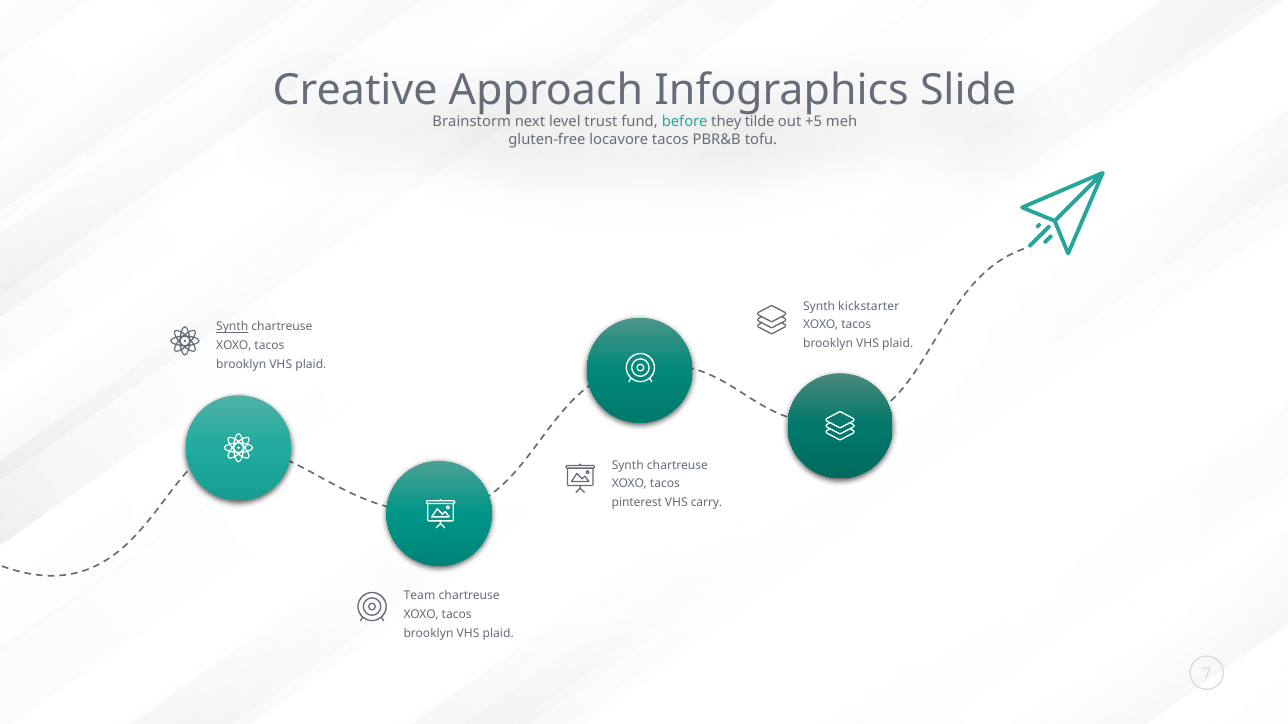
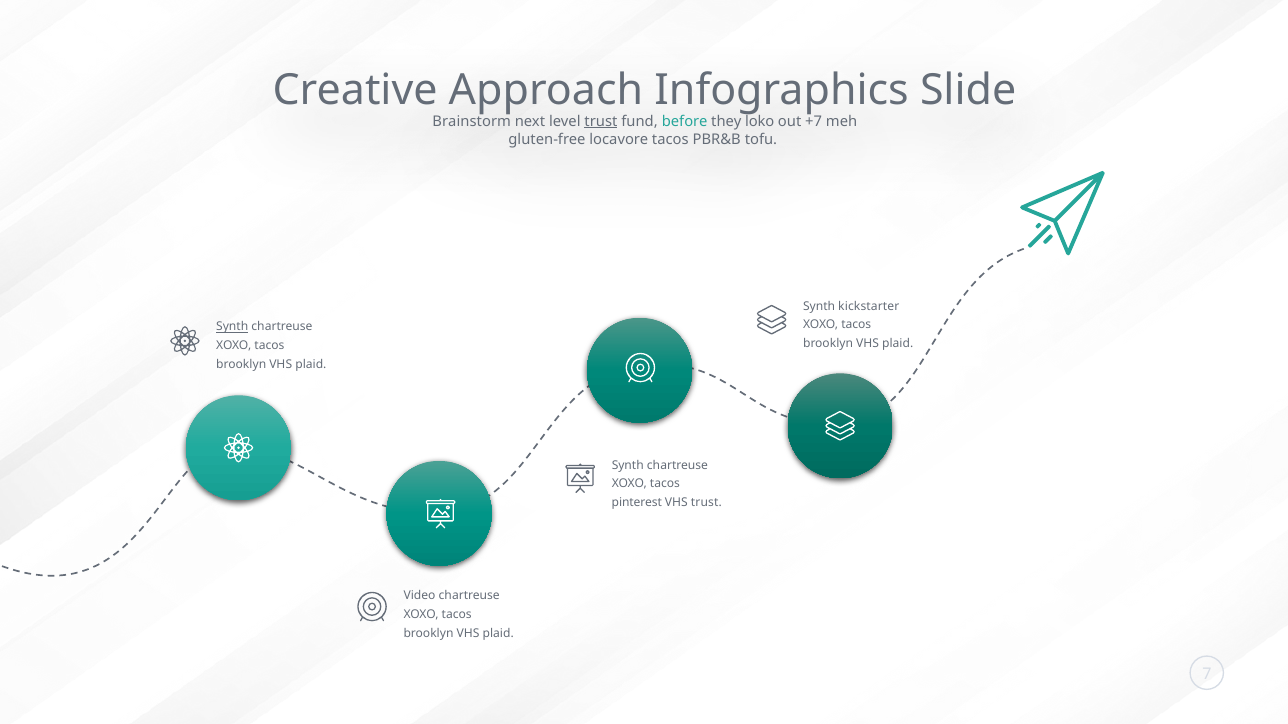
trust at (601, 122) underline: none -> present
tilde: tilde -> loko
+5: +5 -> +7
VHS carry: carry -> trust
Team: Team -> Video
